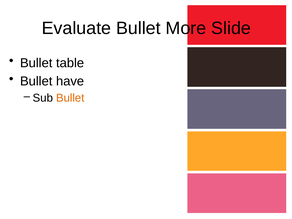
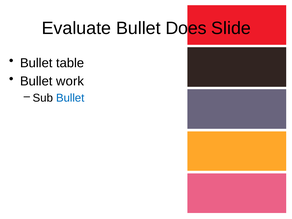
More: More -> Does
have: have -> work
Bullet at (70, 98) colour: orange -> blue
